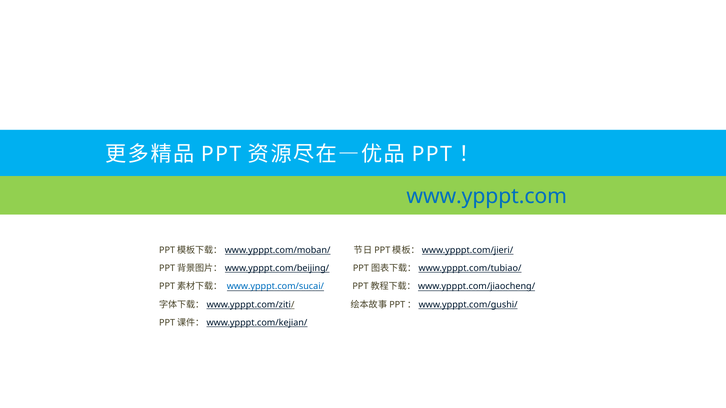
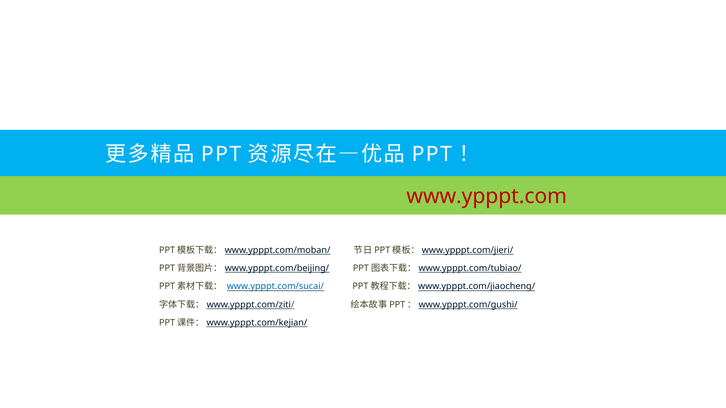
www.ypppt.com colour: blue -> red
